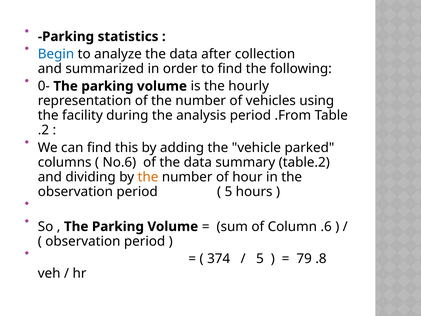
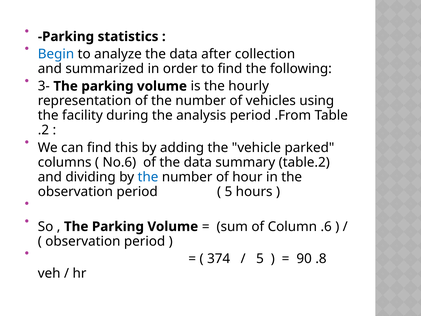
0-: 0- -> 3-
the at (148, 177) colour: orange -> blue
79: 79 -> 90
